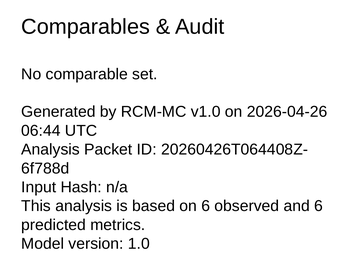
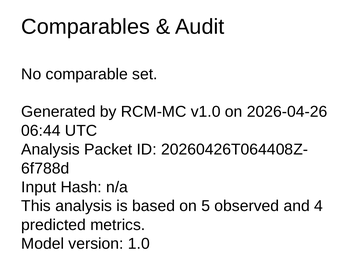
on 6: 6 -> 5
and 6: 6 -> 4
